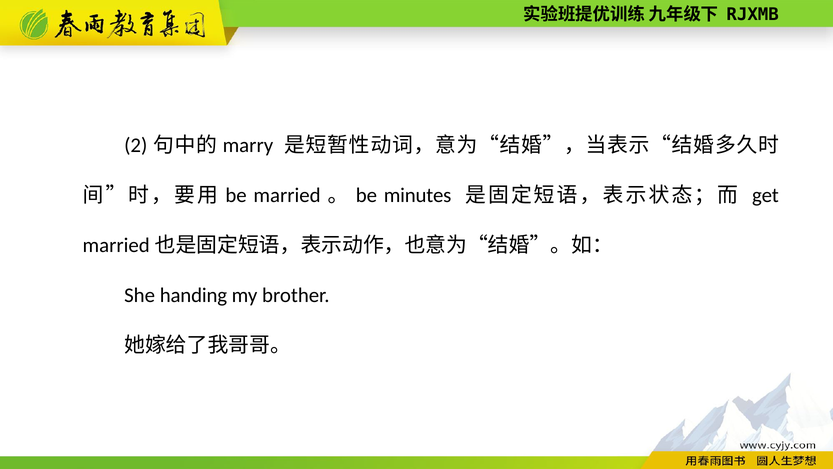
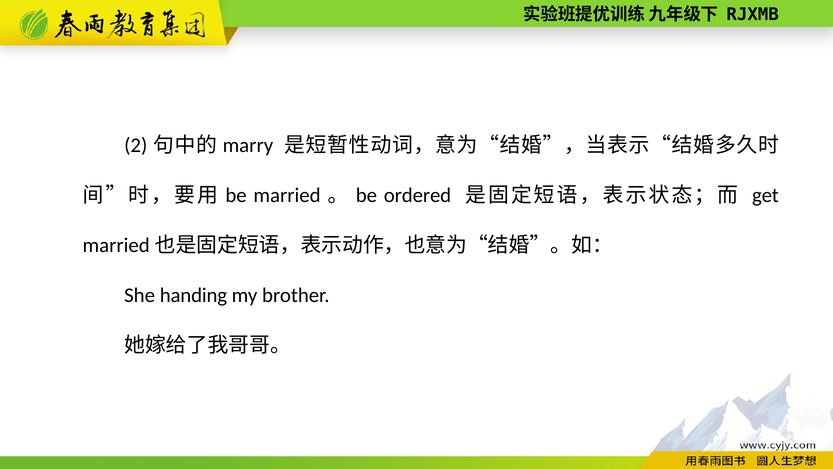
minutes: minutes -> ordered
